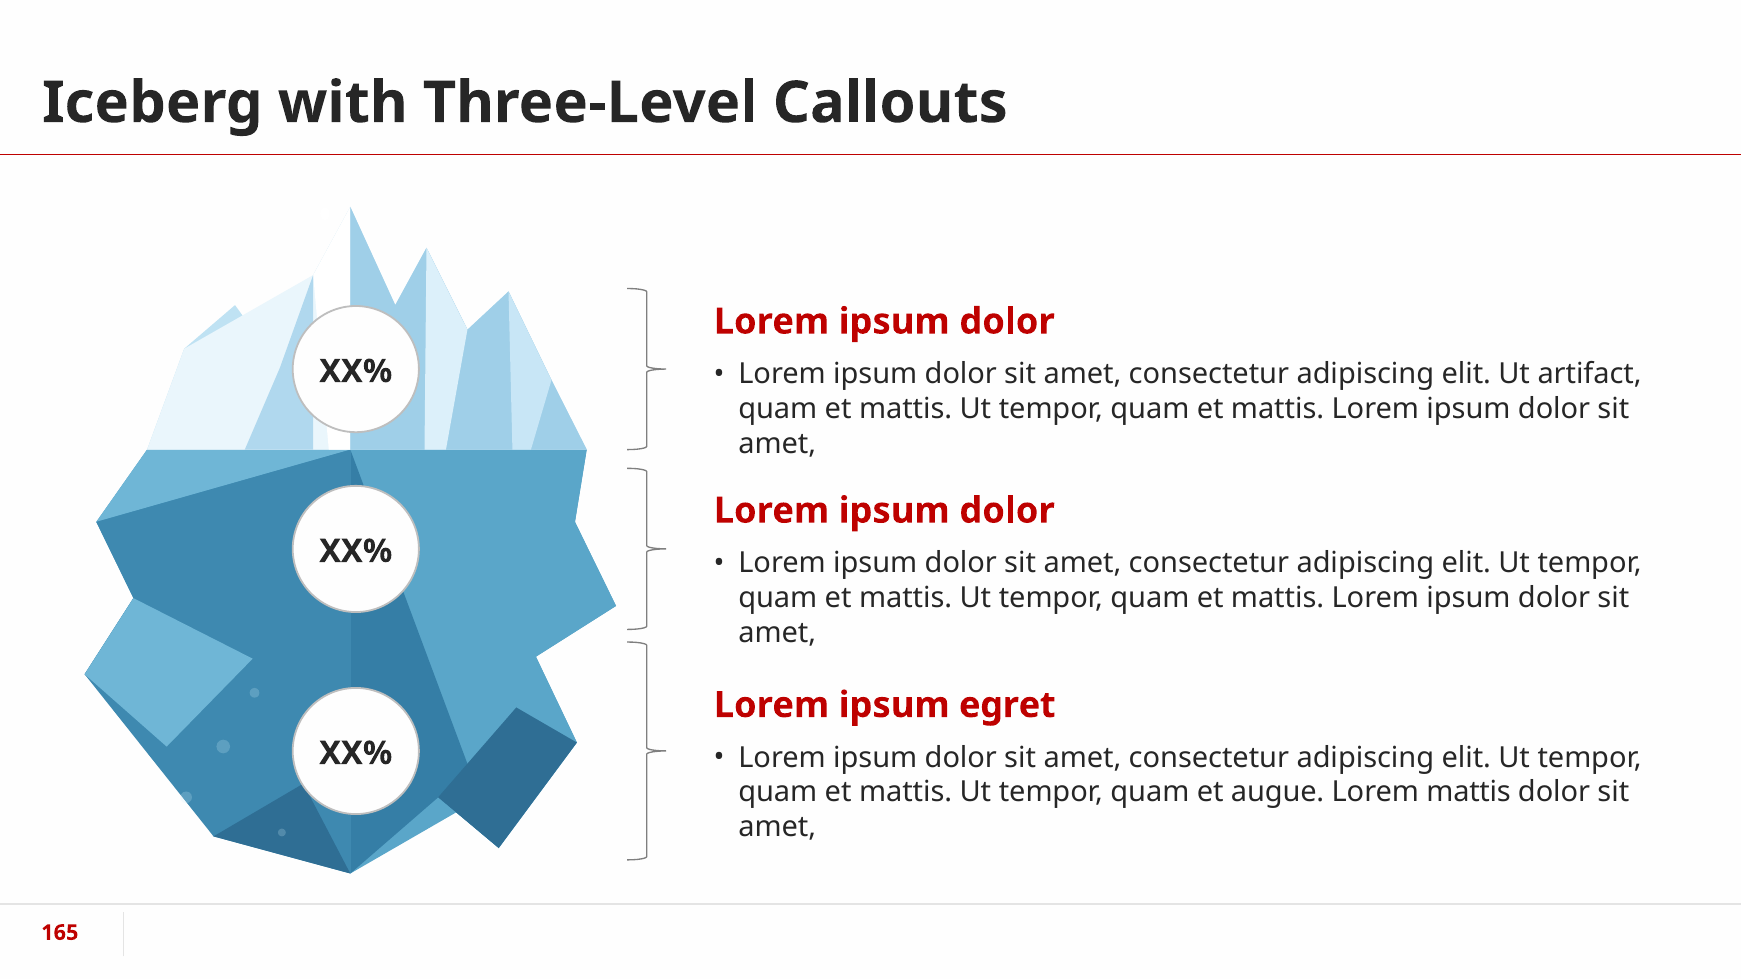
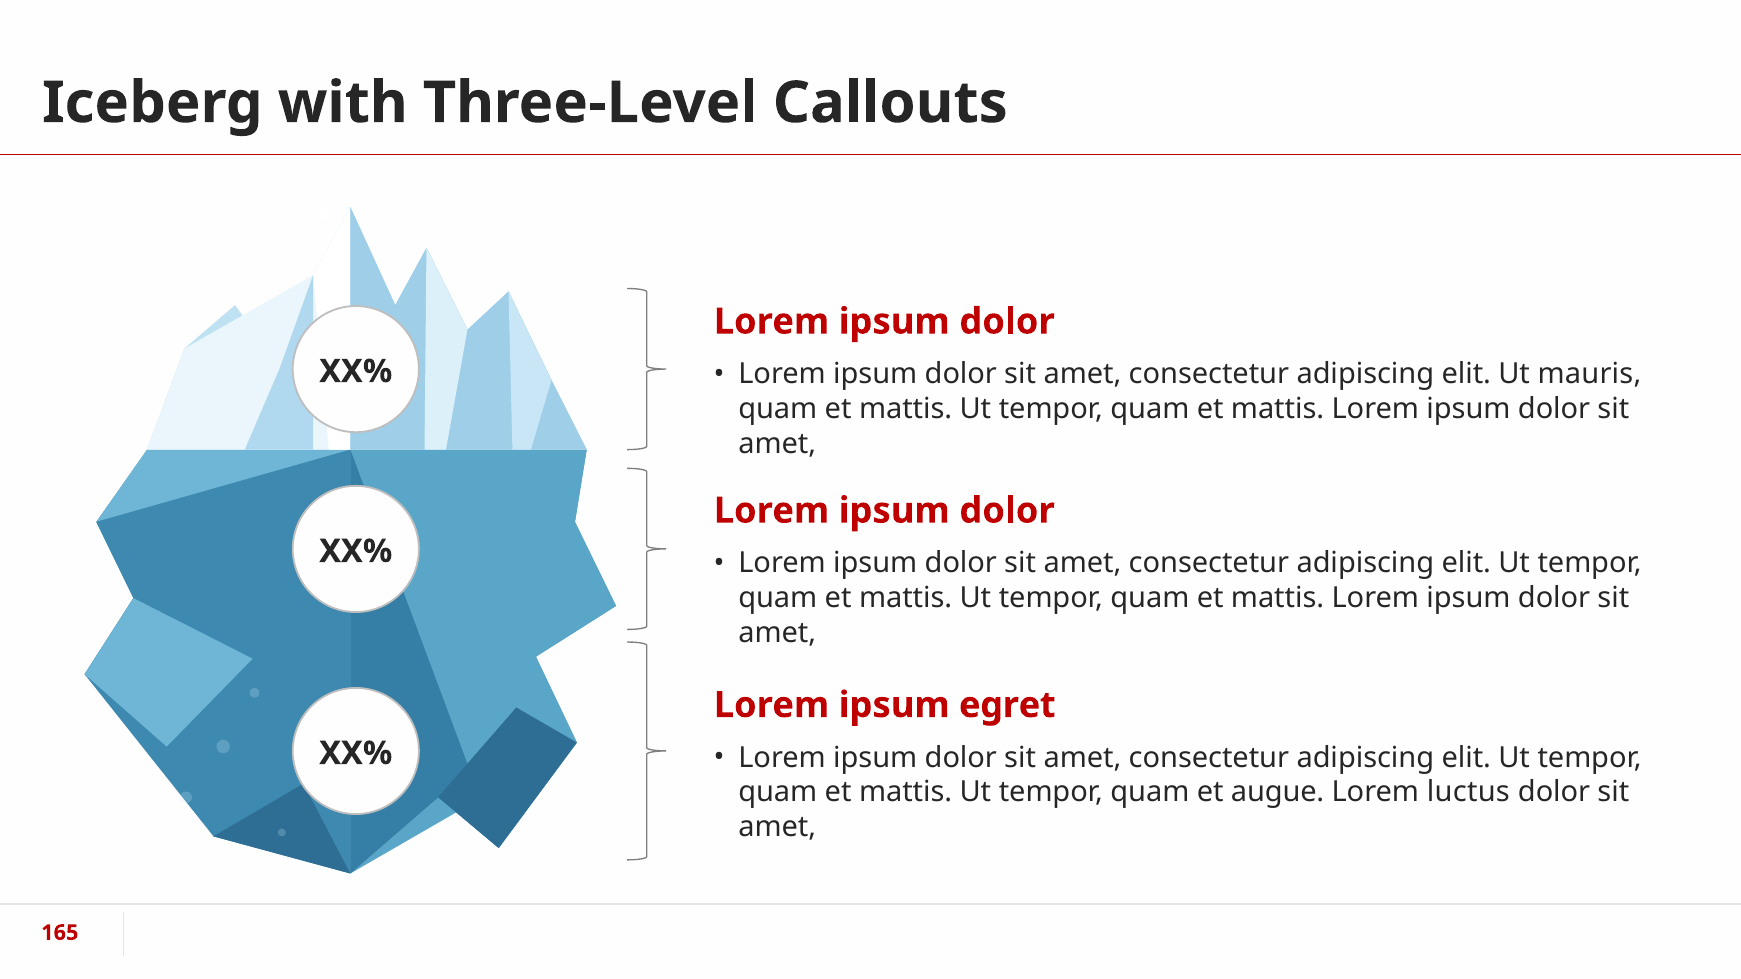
artifact: artifact -> mauris
Lorem mattis: mattis -> luctus
